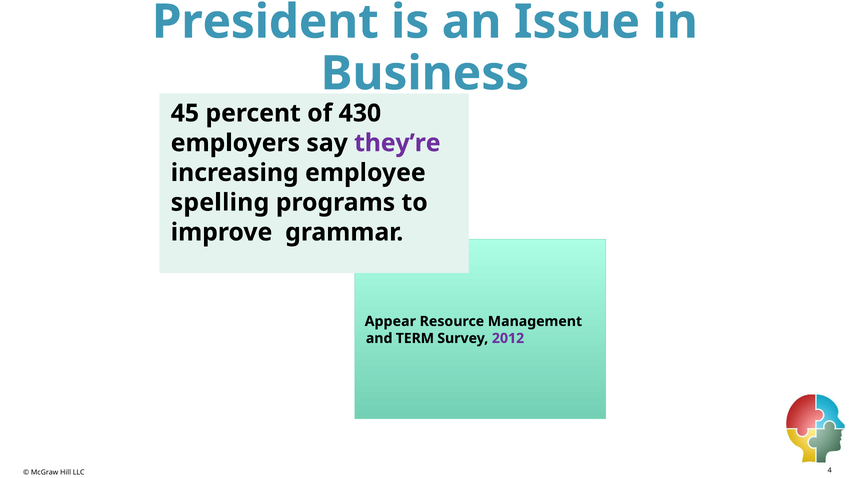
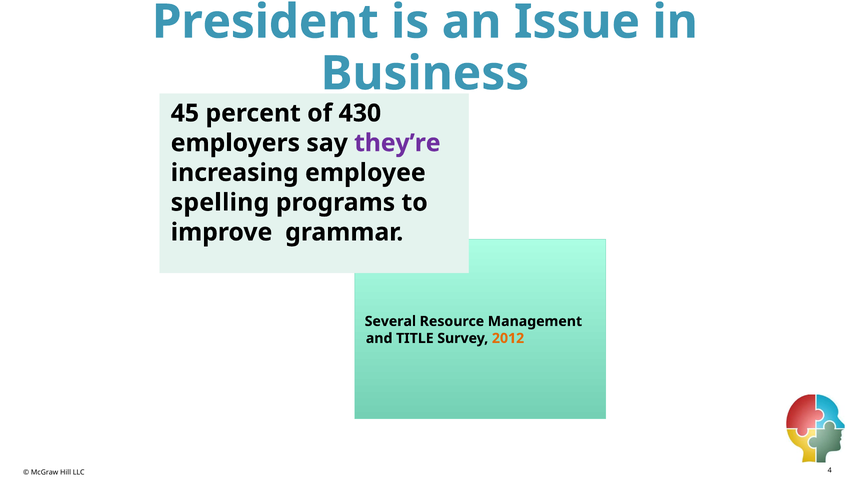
Appear: Appear -> Several
TERM: TERM -> TITLE
2012 colour: purple -> orange
